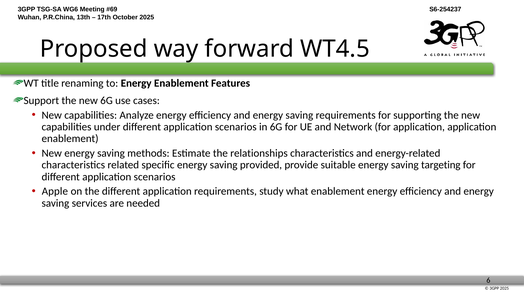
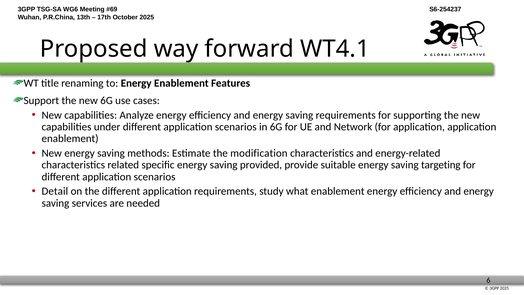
WT4.5: WT4.5 -> WT4.1
relationships: relationships -> modification
Apple: Apple -> Detail
